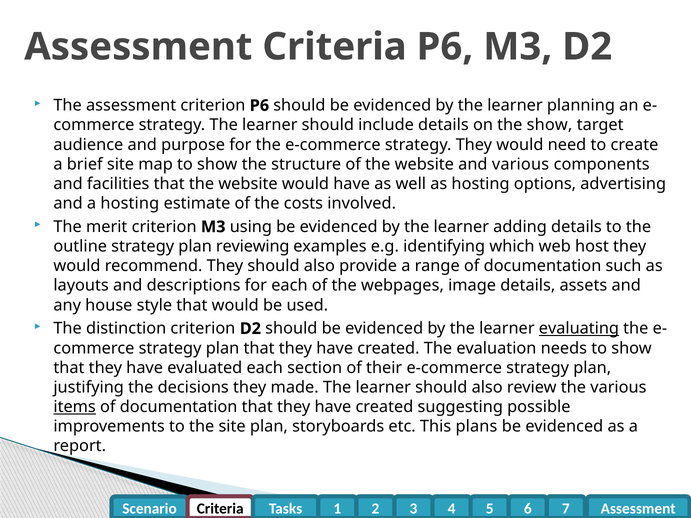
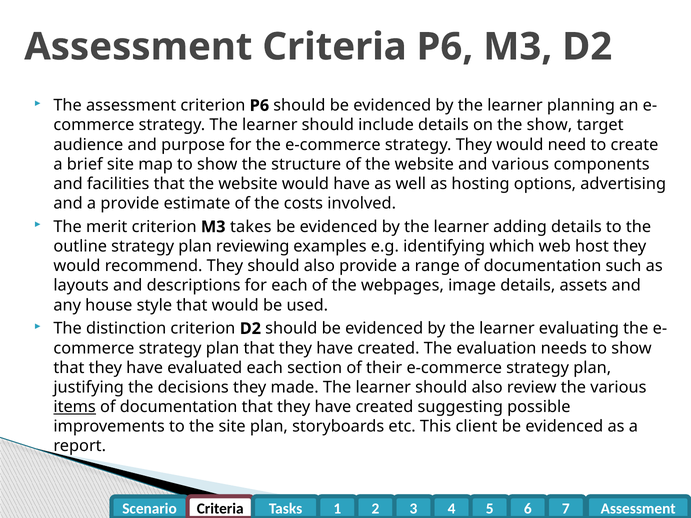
a hosting: hosting -> provide
using: using -> takes
evaluating underline: present -> none
plans: plans -> client
